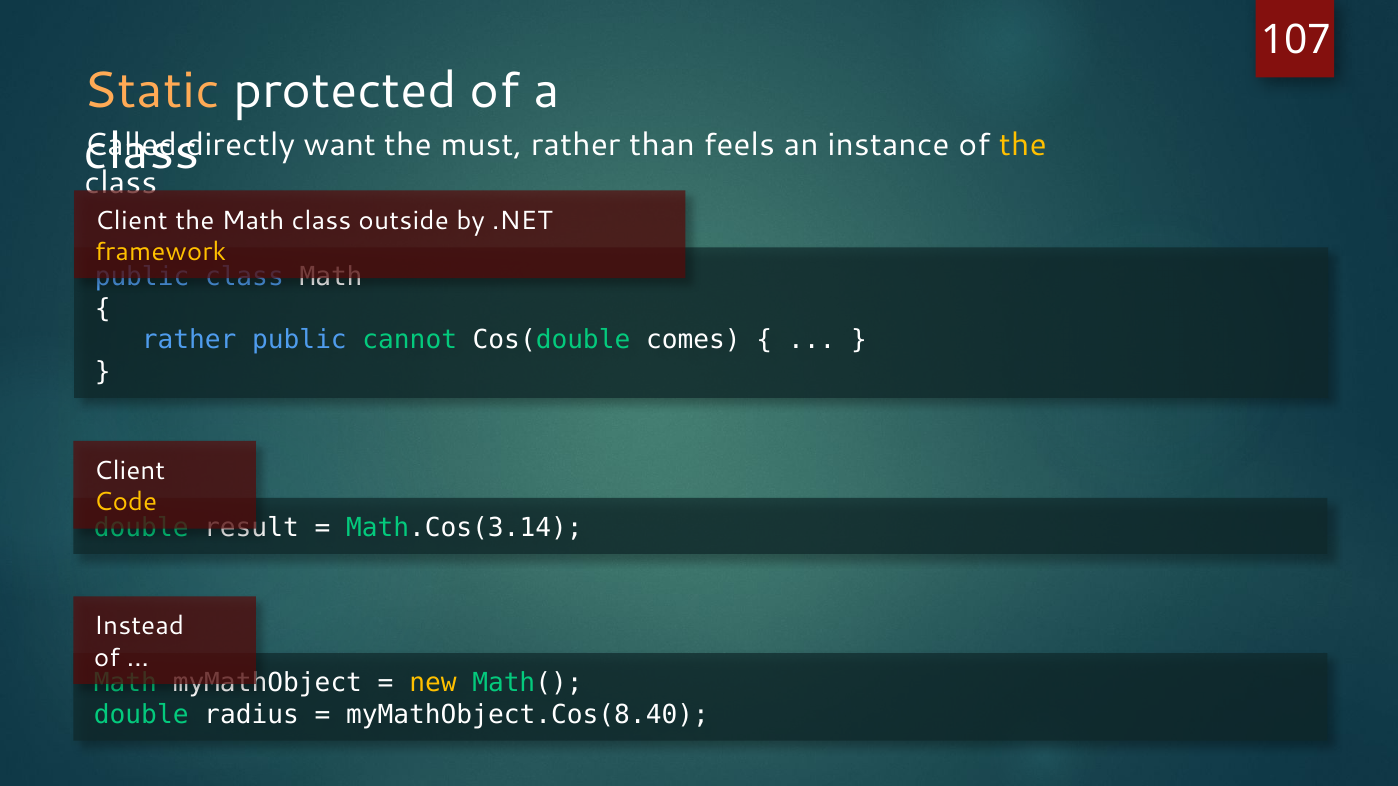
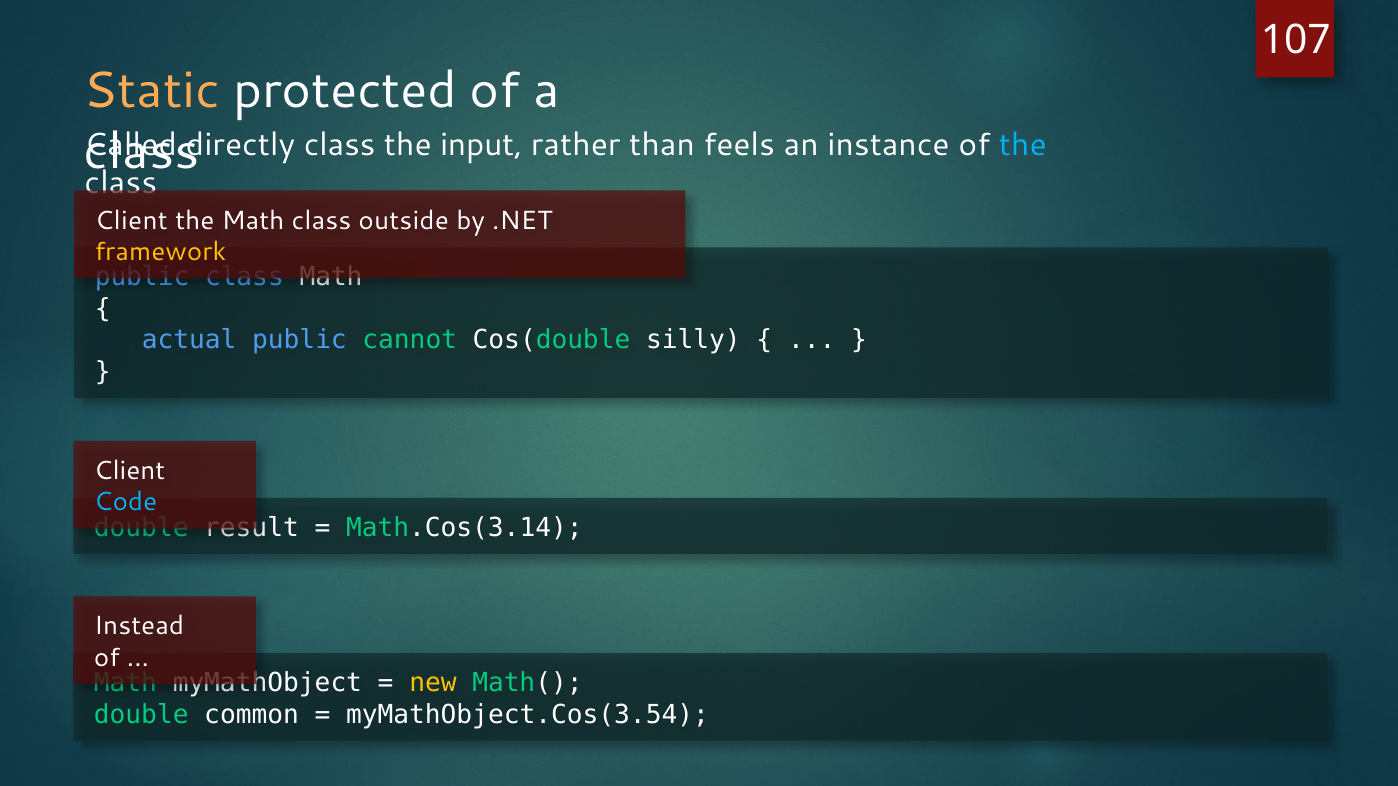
directly want: want -> class
must: must -> input
the at (1023, 145) colour: yellow -> light blue
rather at (189, 340): rather -> actual
comes: comes -> silly
Code colour: yellow -> light blue
radius: radius -> common
myMathObject.Cos(8.40: myMathObject.Cos(8.40 -> myMathObject.Cos(3.54
